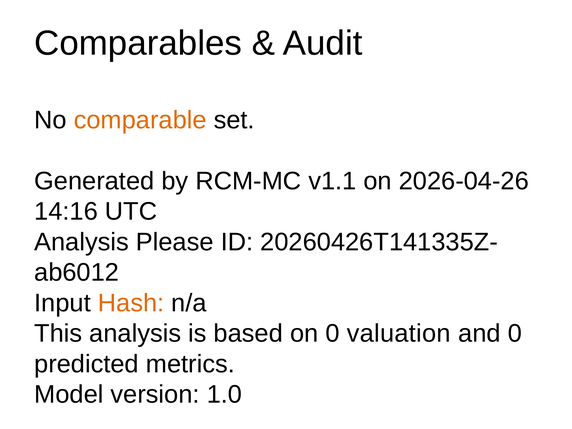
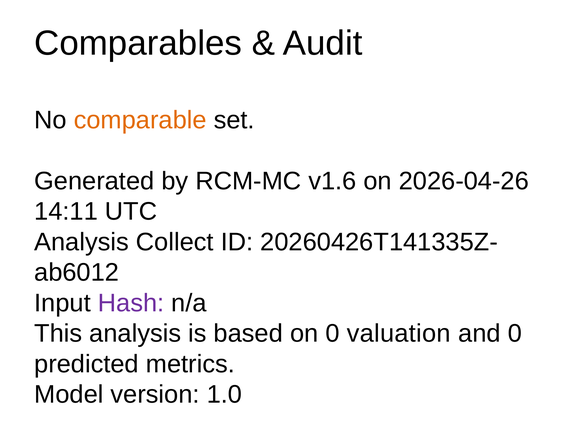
v1.1: v1.1 -> v1.6
14:16: 14:16 -> 14:11
Please: Please -> Collect
Hash colour: orange -> purple
